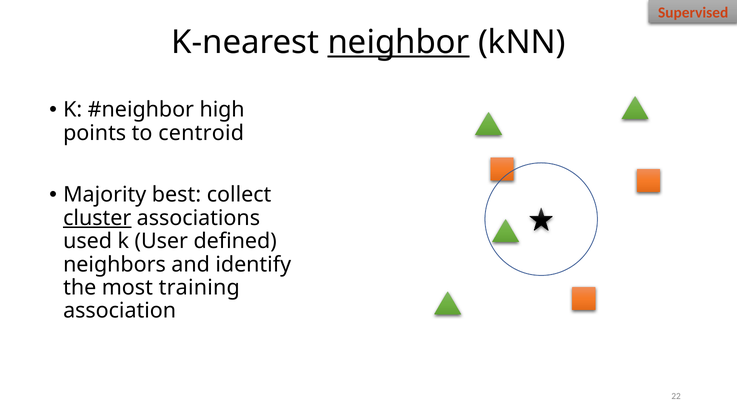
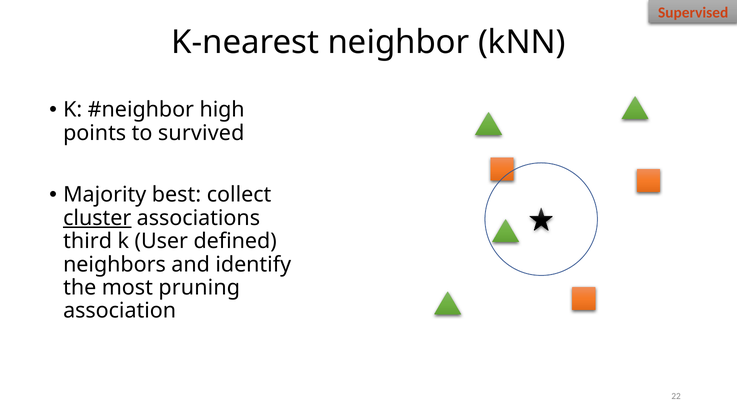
neighbor underline: present -> none
centroid: centroid -> survived
used: used -> third
training: training -> pruning
